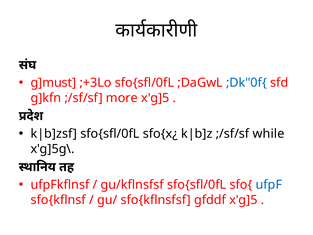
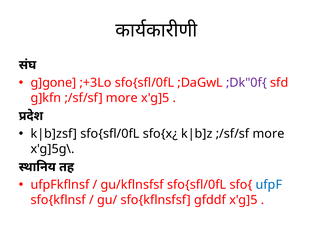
g]must: g]must -> g]gone
;Dk"0f{ colour: blue -> purple
while at (269, 134): while -> more
